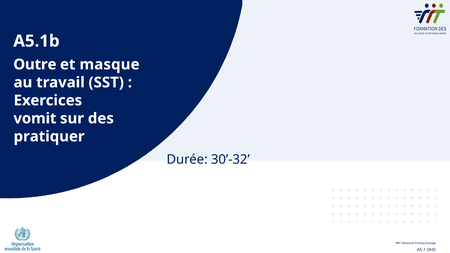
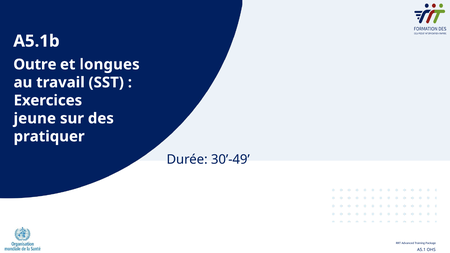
masque: masque -> longues
vomit: vomit -> jeune
30’-32: 30’-32 -> 30’-49
